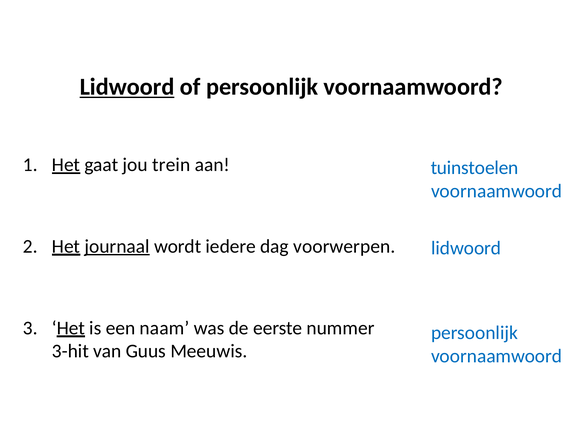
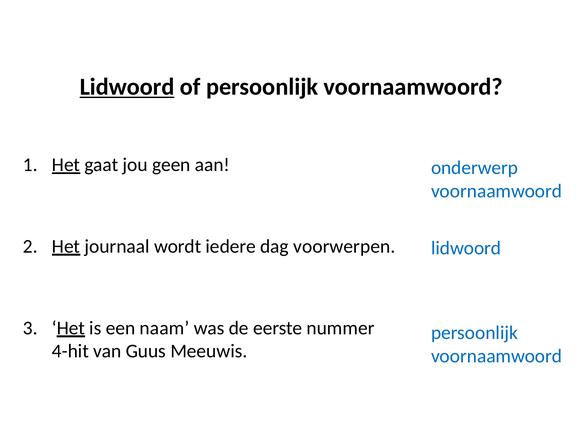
trein: trein -> geen
tuinstoelen: tuinstoelen -> onderwerp
journaal underline: present -> none
3-hit: 3-hit -> 4-hit
